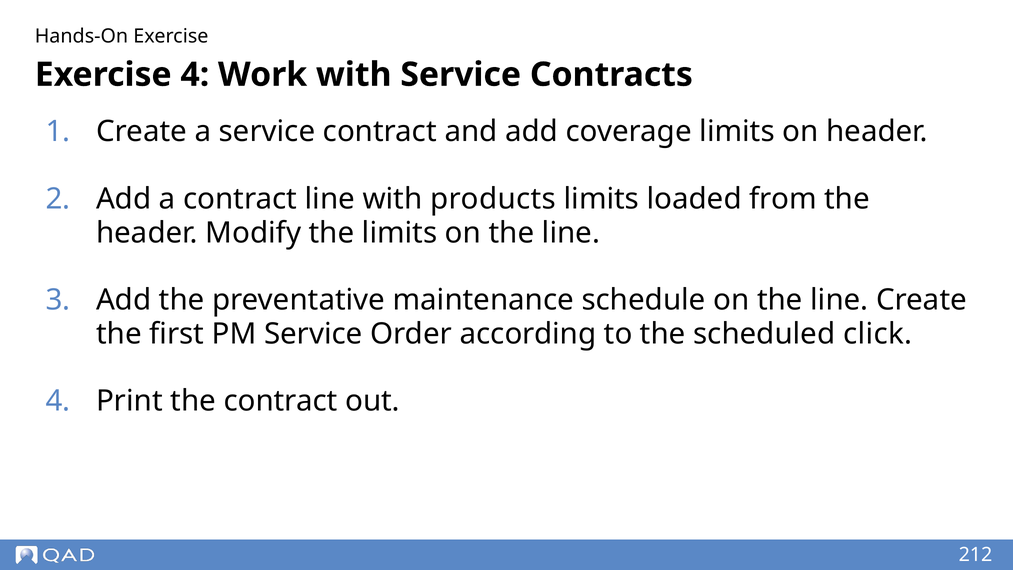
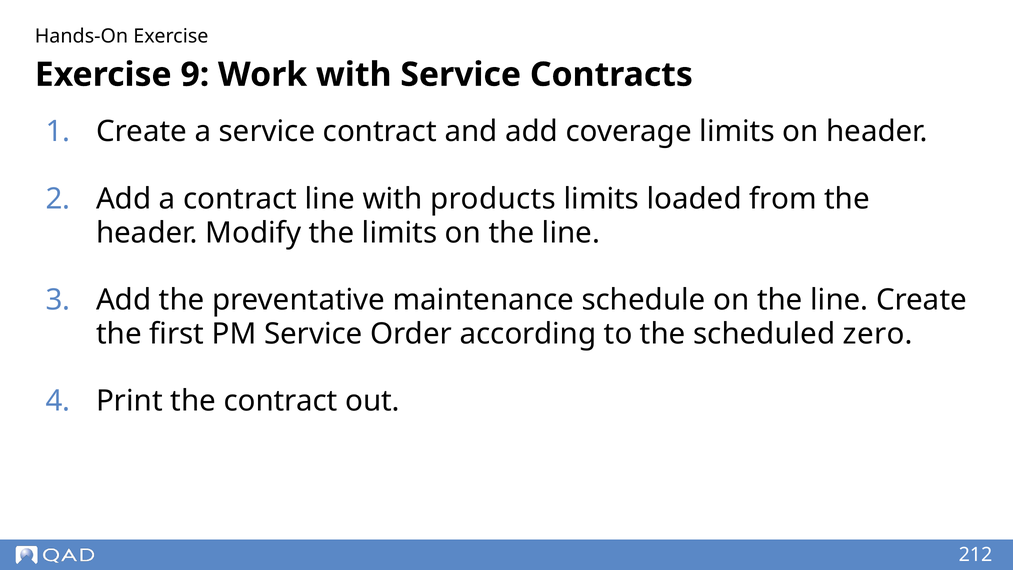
Exercise 4: 4 -> 9
click: click -> zero
